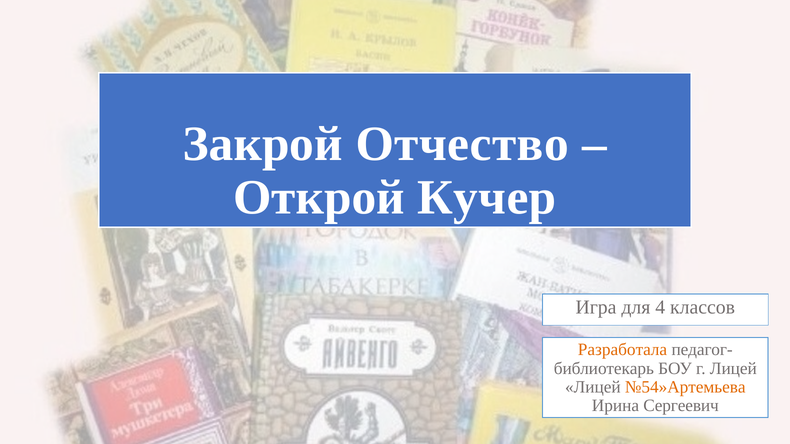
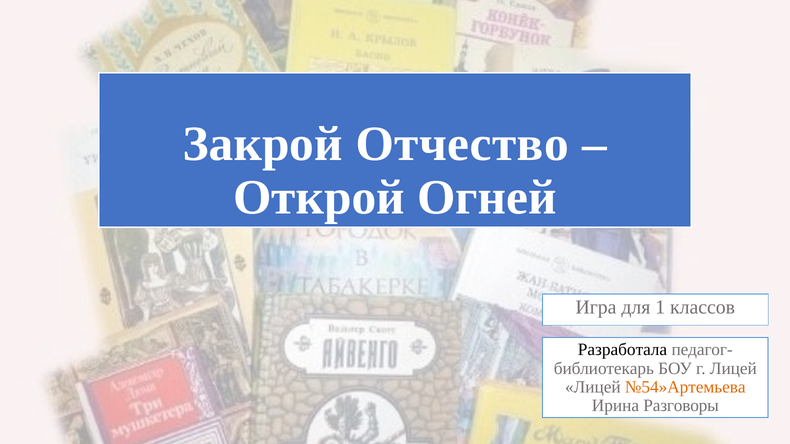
Кучер: Кучер -> Огней
4: 4 -> 1
Разработала colour: orange -> black
Сергеевич: Сергеевич -> Разговоры
